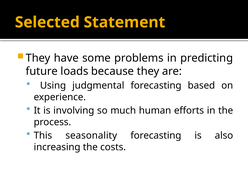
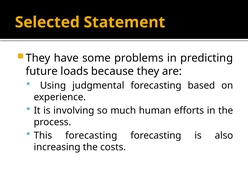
This seasonality: seasonality -> forecasting
